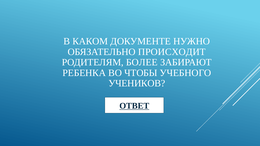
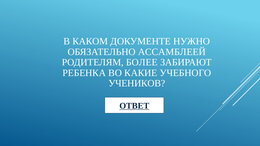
ПРОИСХОДИТ: ПРОИСХОДИТ -> АССАМБЛЕЕЙ
ЧТОБЫ: ЧТОБЫ -> КАКИЕ
